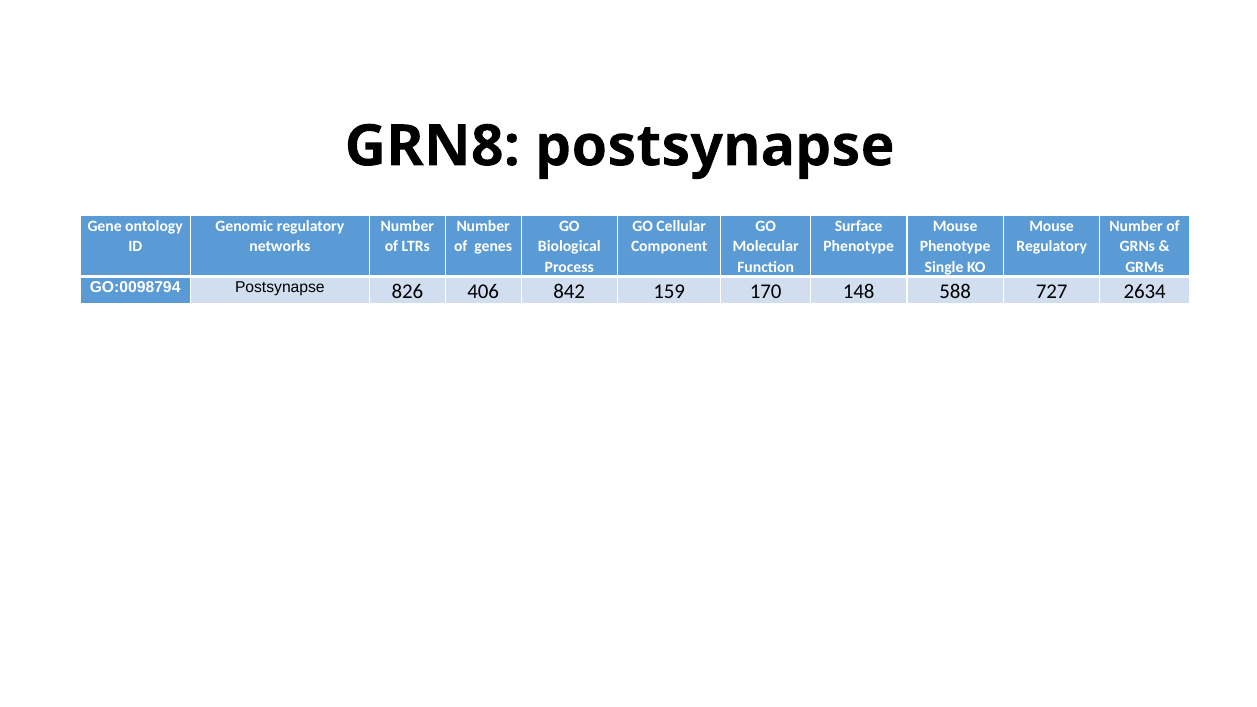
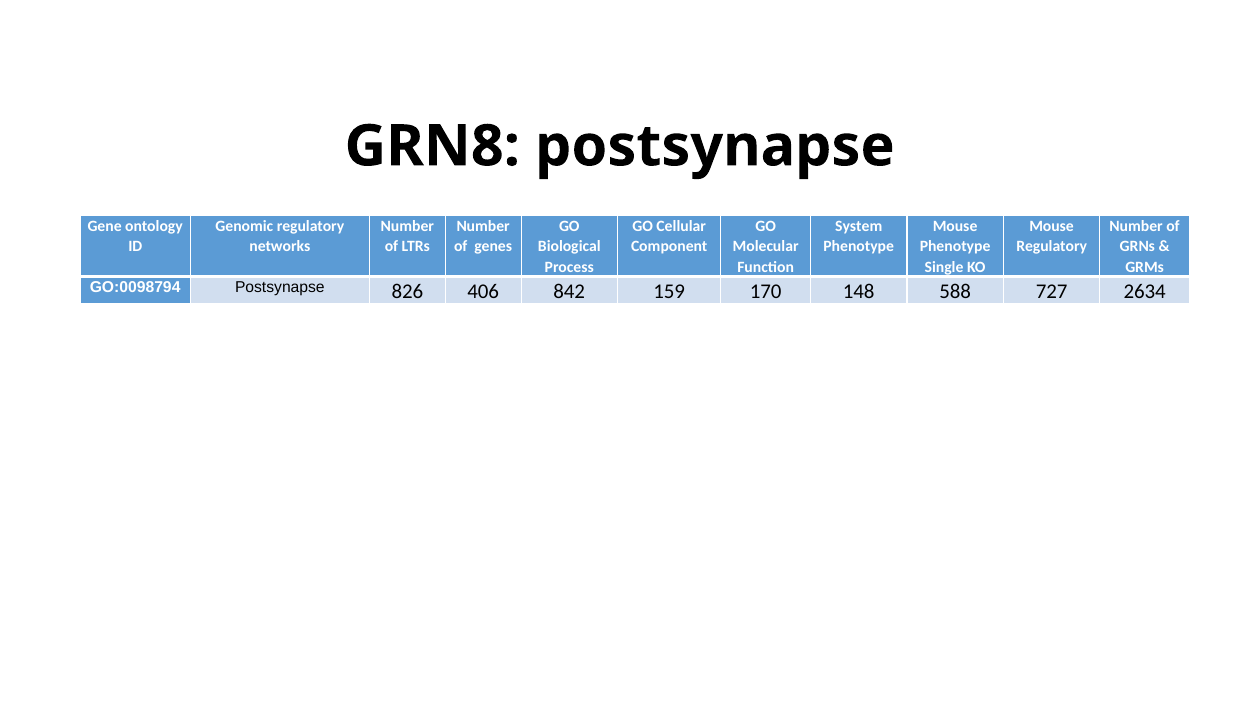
Surface: Surface -> System
